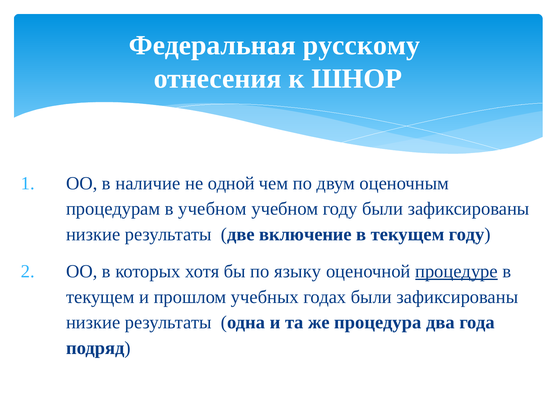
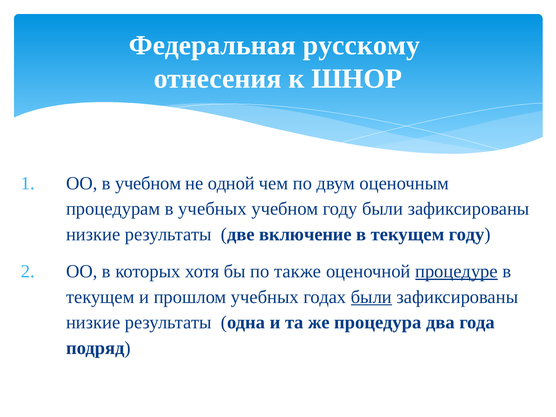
в наличие: наличие -> учебном
в учебном: учебном -> учебных
языку: языку -> также
были at (371, 297) underline: none -> present
